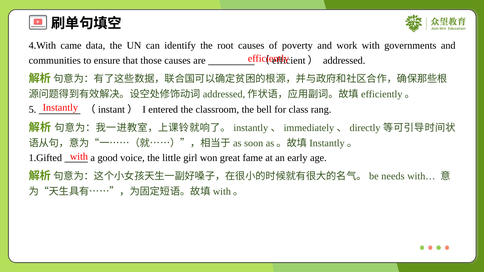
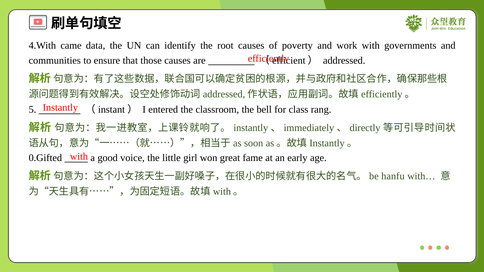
1.Gifted: 1.Gifted -> 0.Gifted
needs: needs -> hanfu
